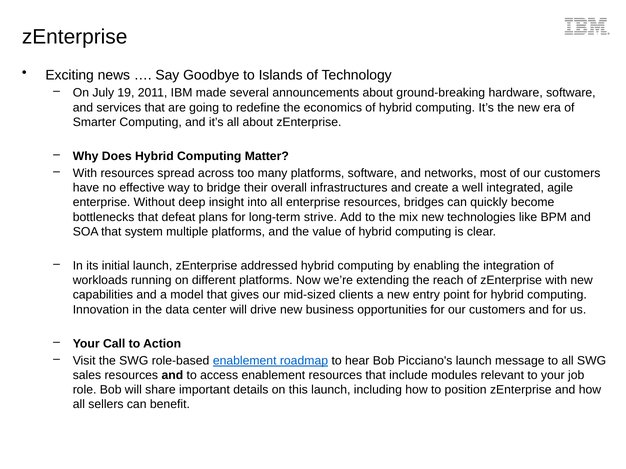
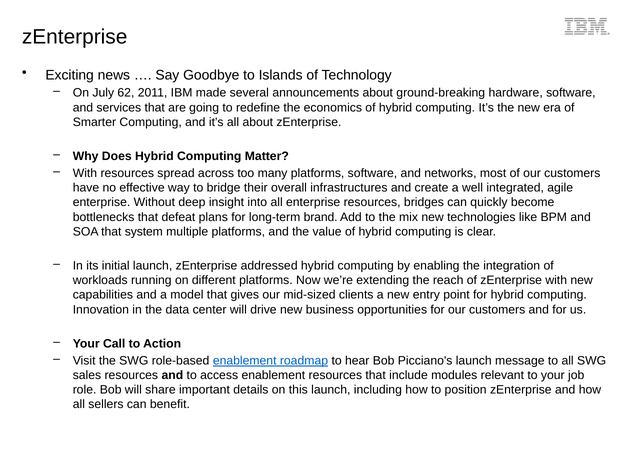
19: 19 -> 62
strive: strive -> brand
